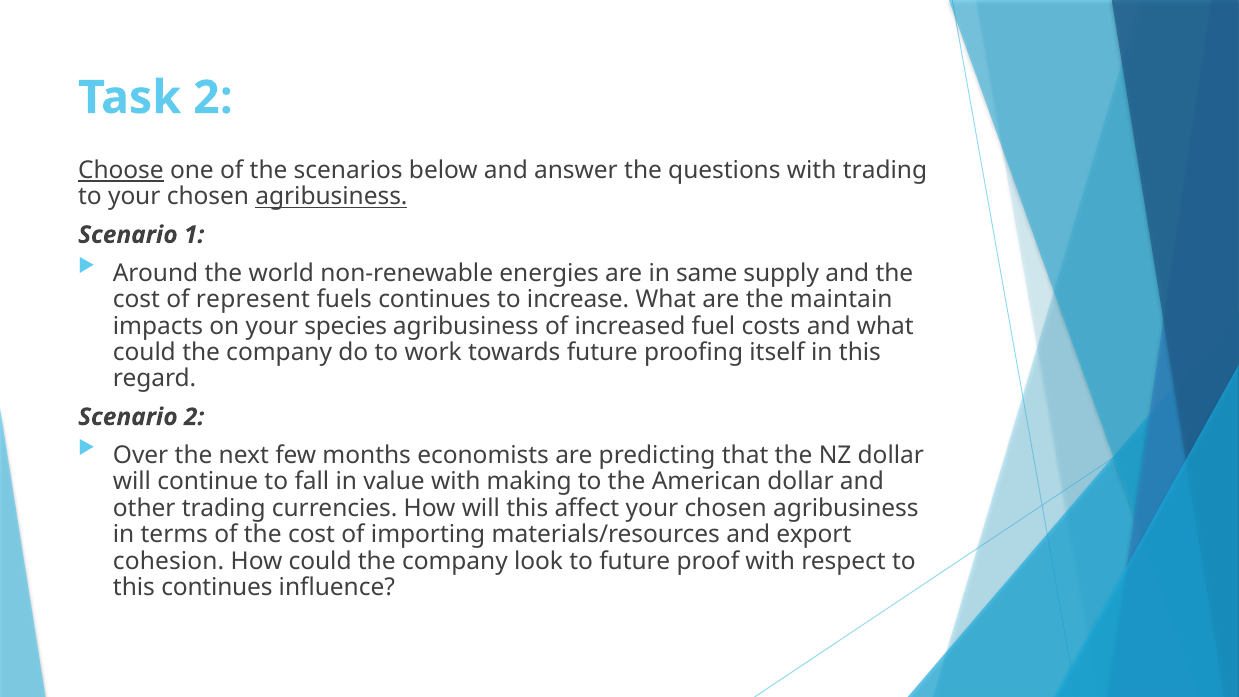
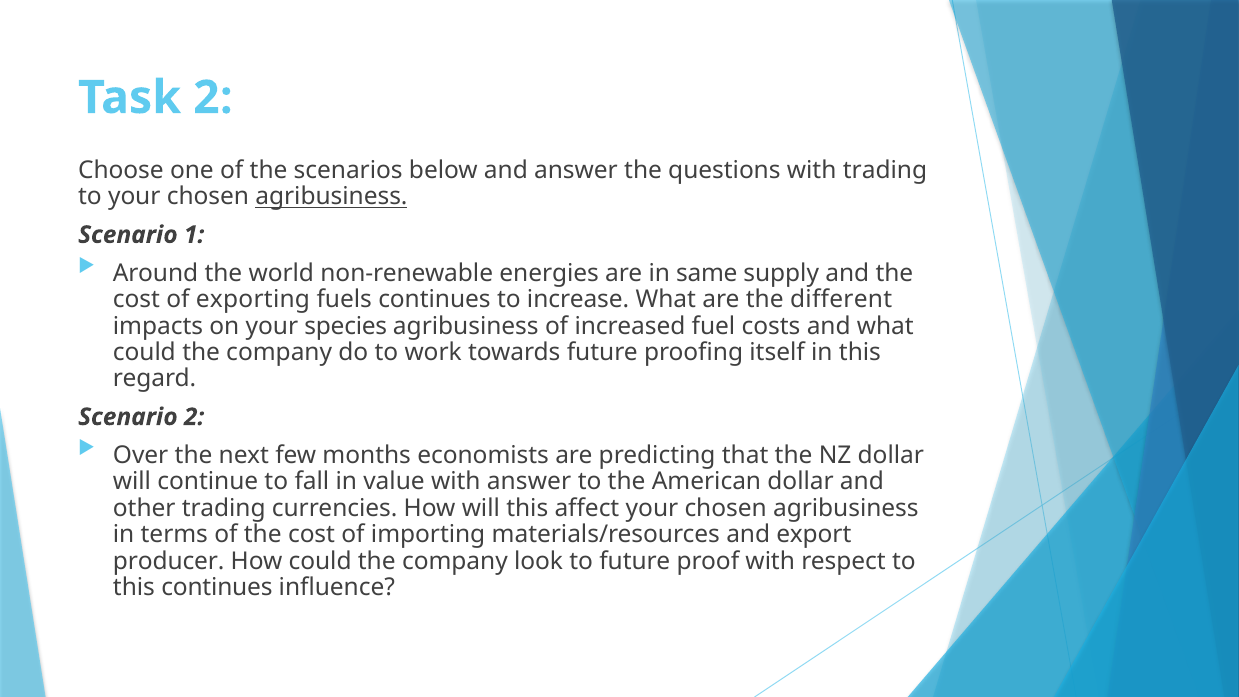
Choose underline: present -> none
represent: represent -> exporting
maintain: maintain -> different
with making: making -> answer
cohesion: cohesion -> producer
